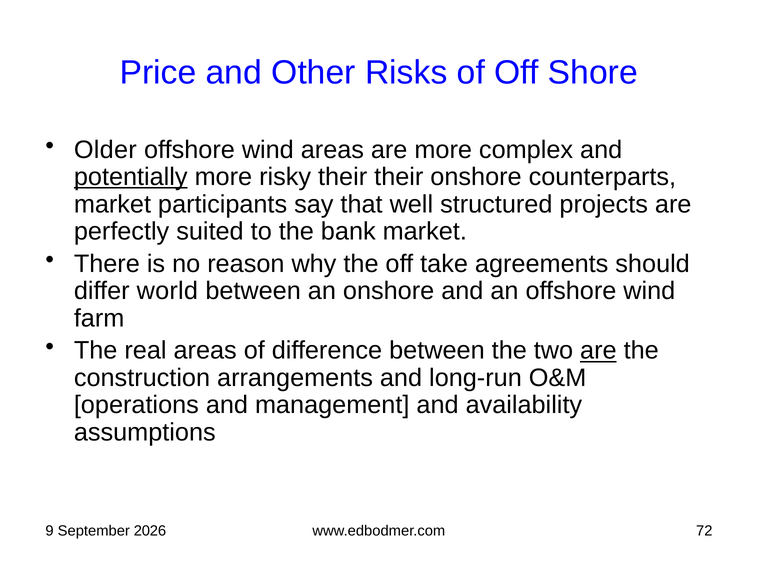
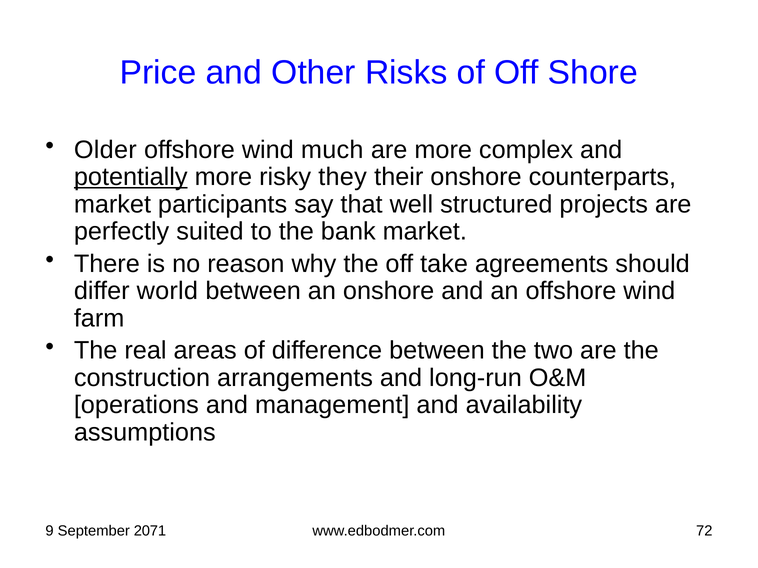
wind areas: areas -> much
risky their: their -> they
are at (598, 351) underline: present -> none
2026: 2026 -> 2071
